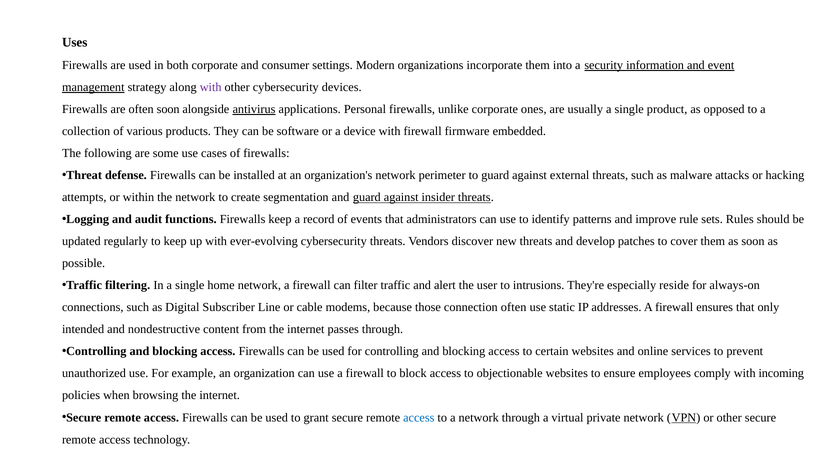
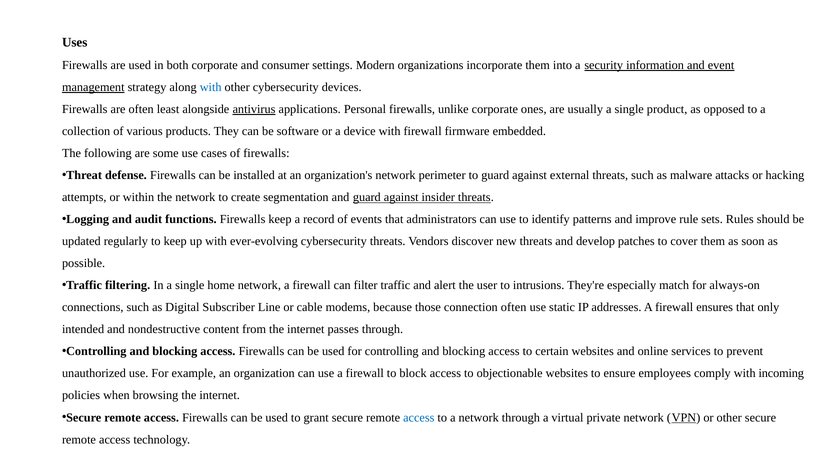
with at (211, 87) colour: purple -> blue
often soon: soon -> least
reside: reside -> match
